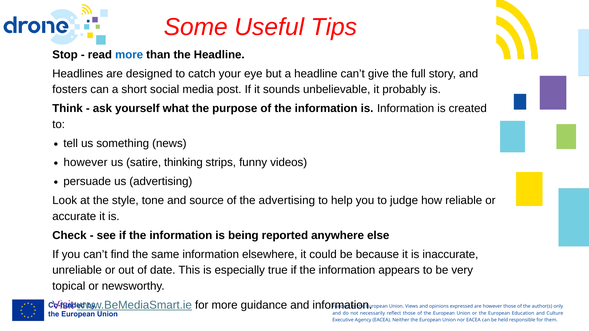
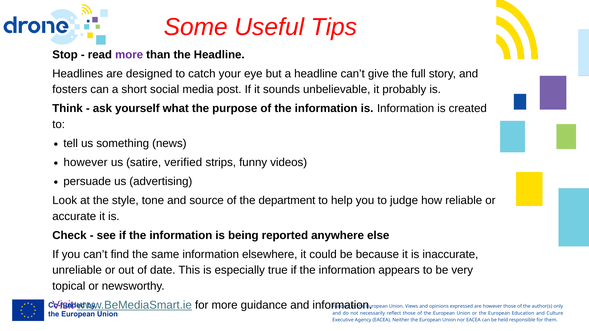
more at (129, 55) colour: blue -> purple
thinking: thinking -> verified
the advertising: advertising -> department
